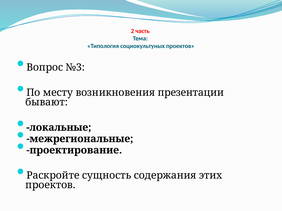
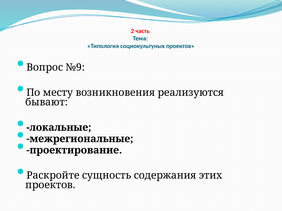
№3: №3 -> №9
презентации: презентации -> реализуются
